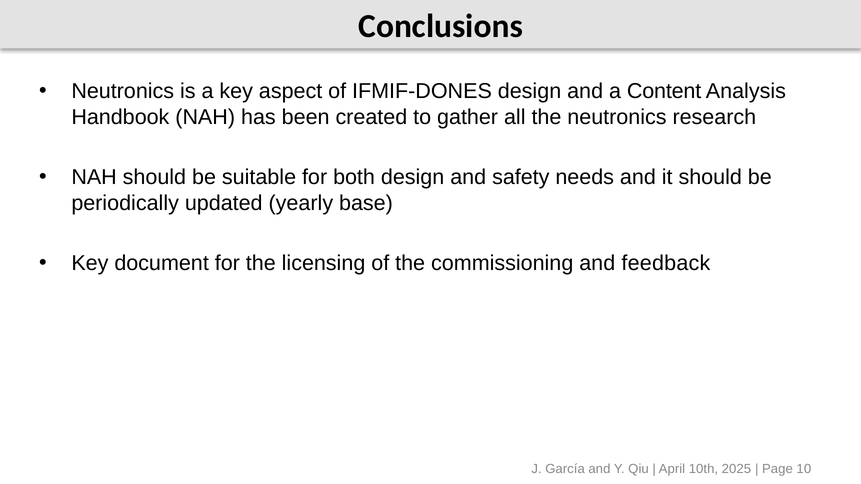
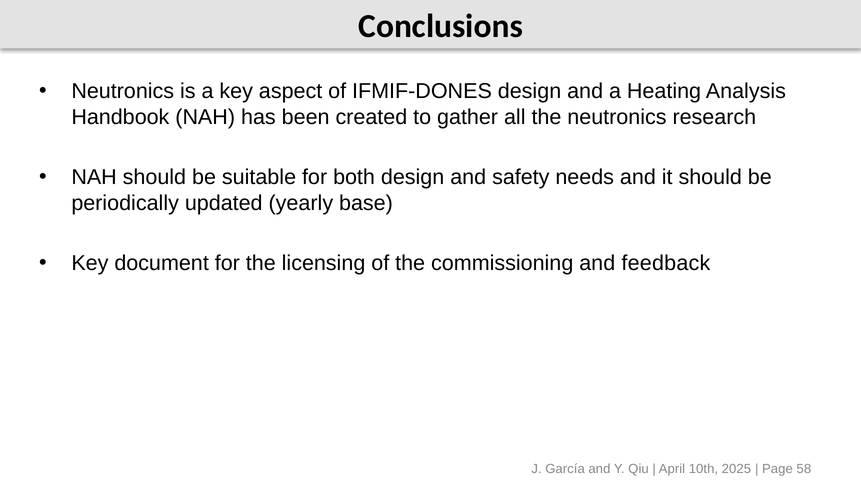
Content: Content -> Heating
10: 10 -> 58
